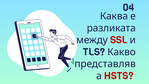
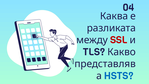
HSTS colour: red -> blue
